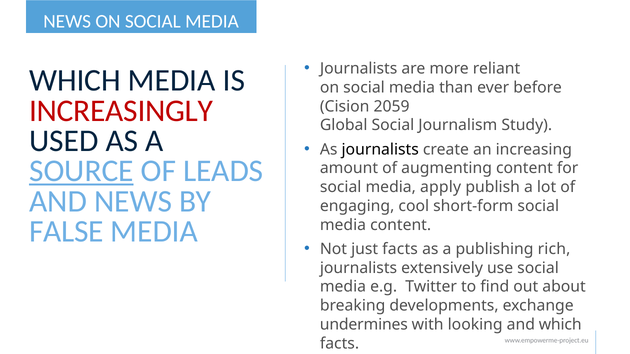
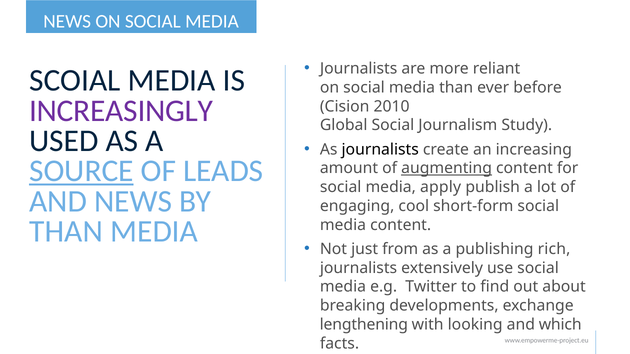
WHICH at (75, 81): WHICH -> SCOIAL
INCREASINGLY colour: red -> purple
2059: 2059 -> 2010
augmenting underline: none -> present
FALSE at (66, 232): FALSE -> THAN
just facts: facts -> from
undermines: undermines -> lengthening
